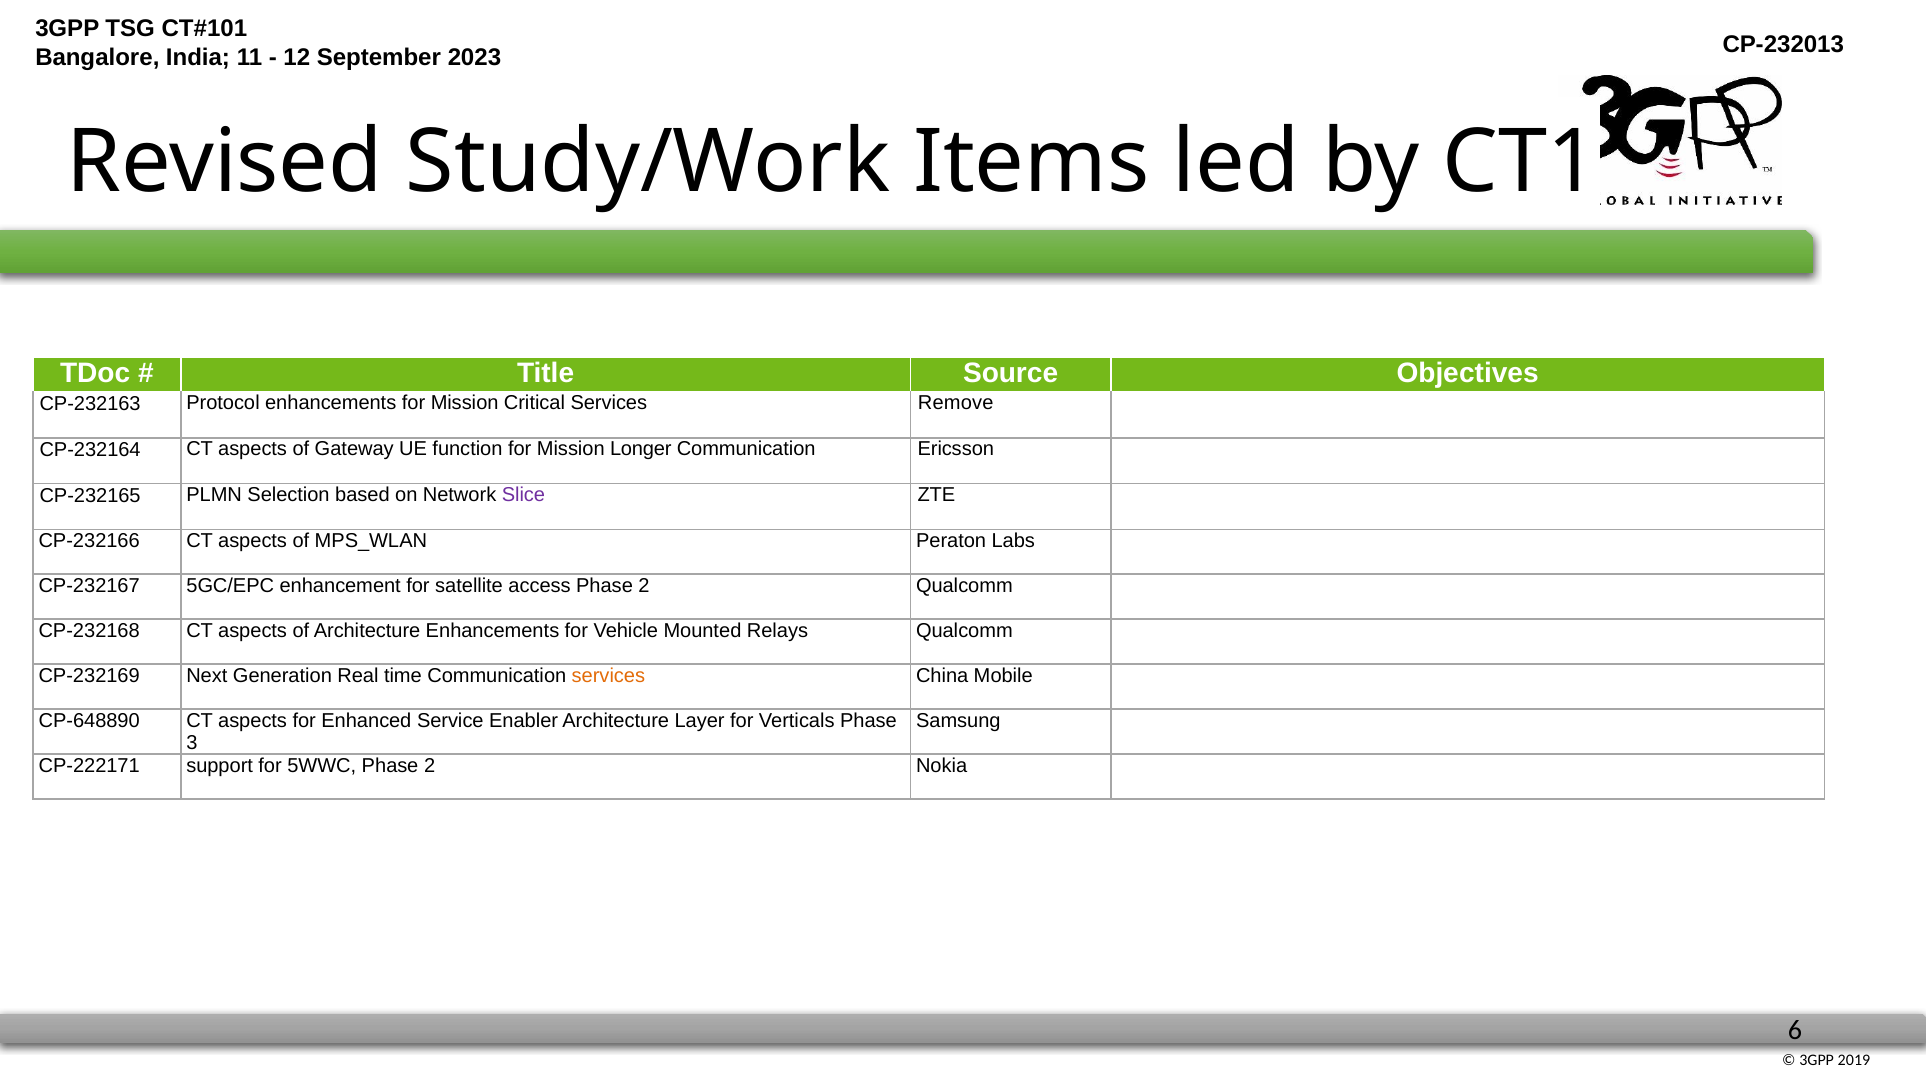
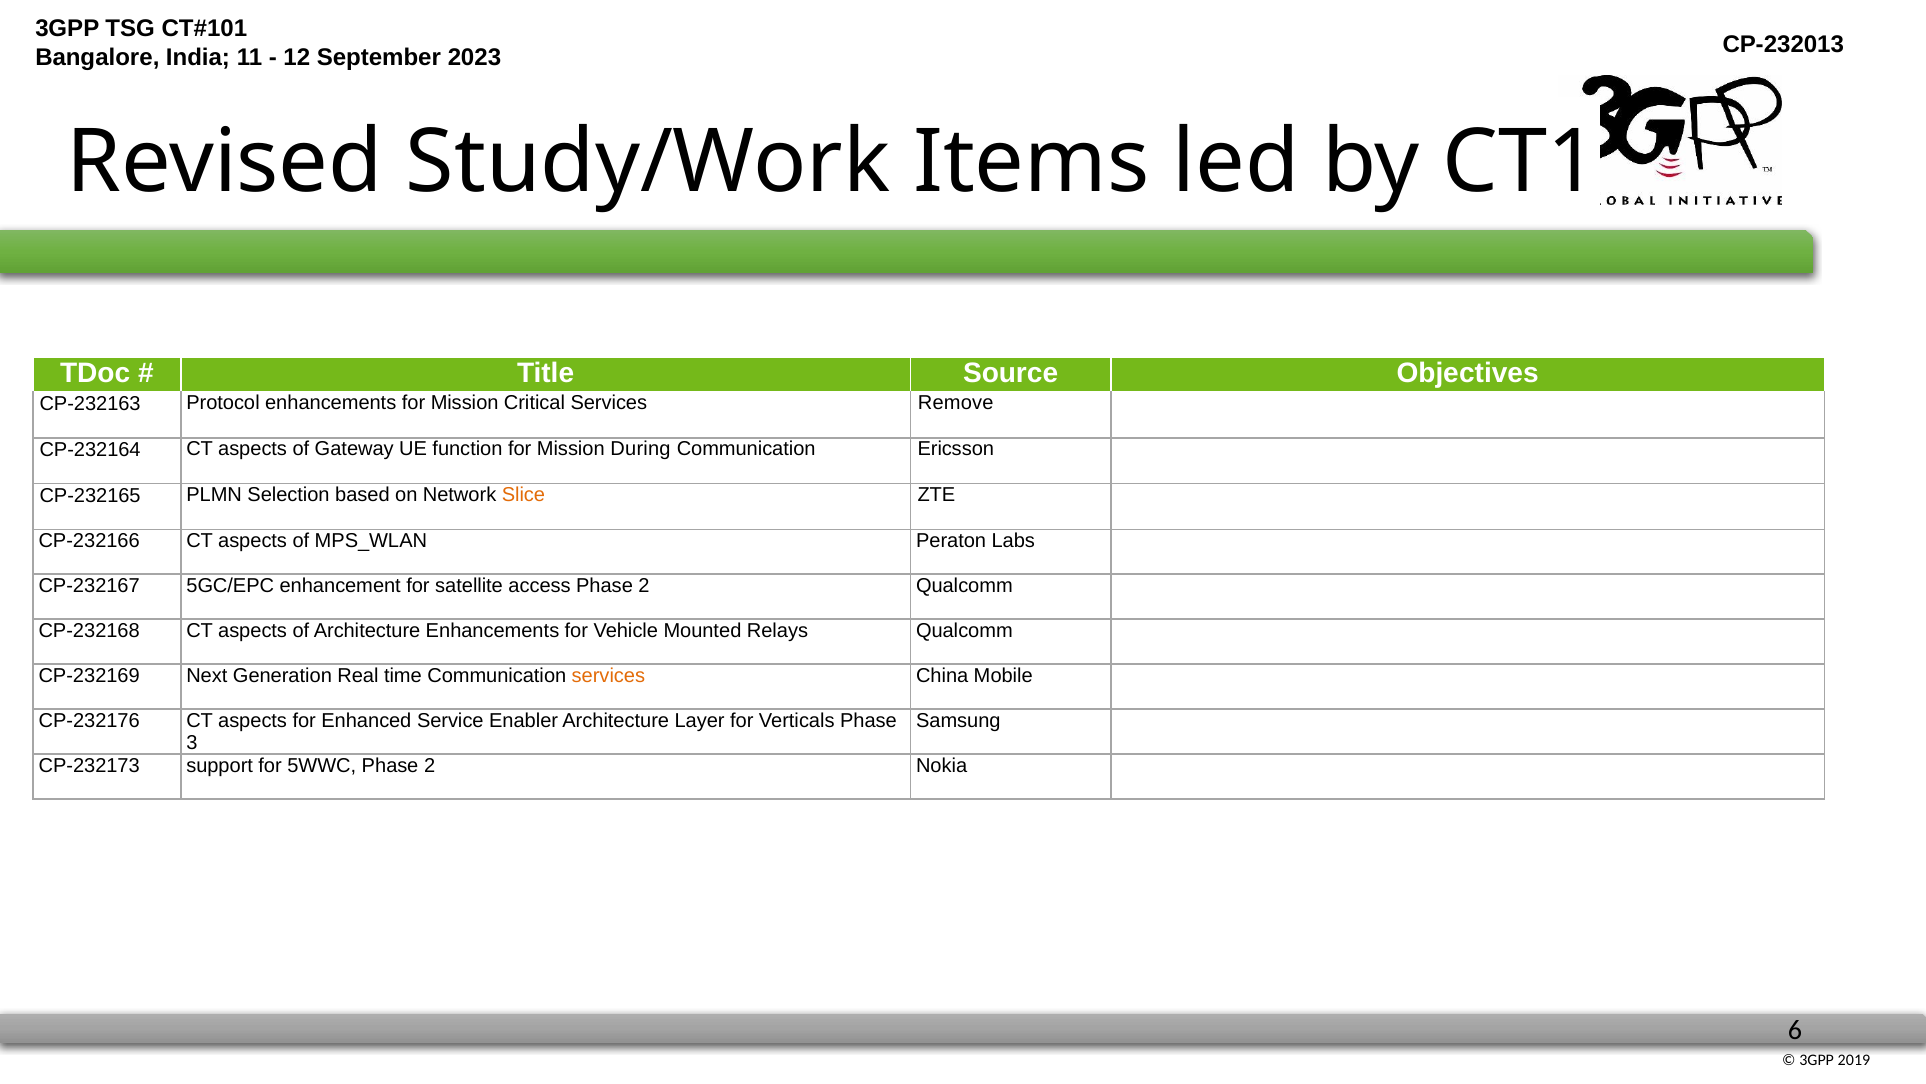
Longer: Longer -> During
Slice colour: purple -> orange
CP-648890: CP-648890 -> CP-232176
CP-222171: CP-222171 -> CP-232173
